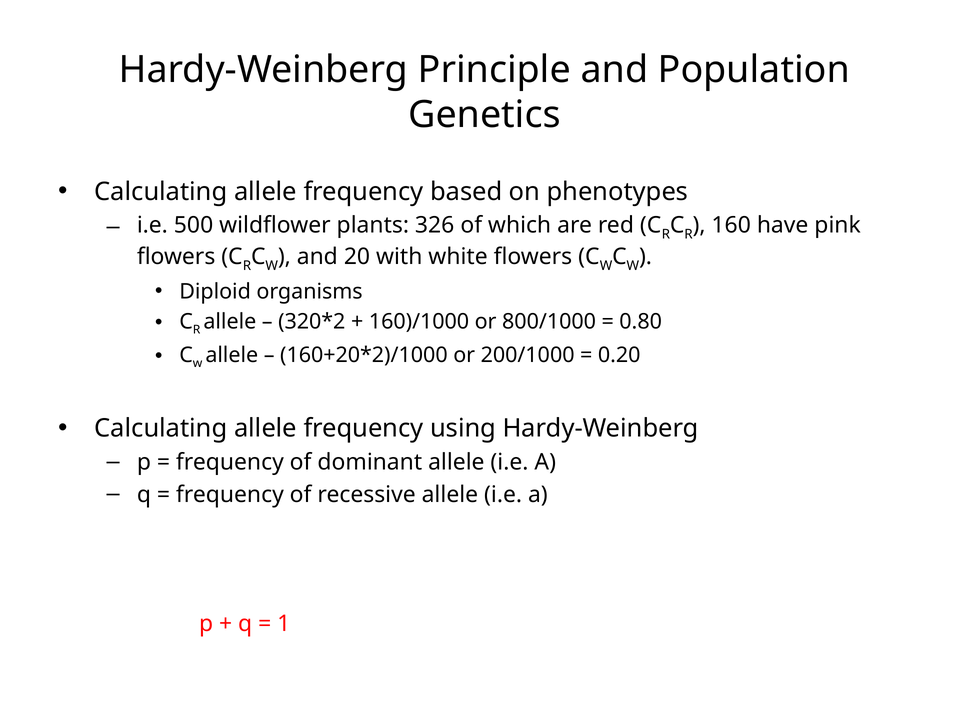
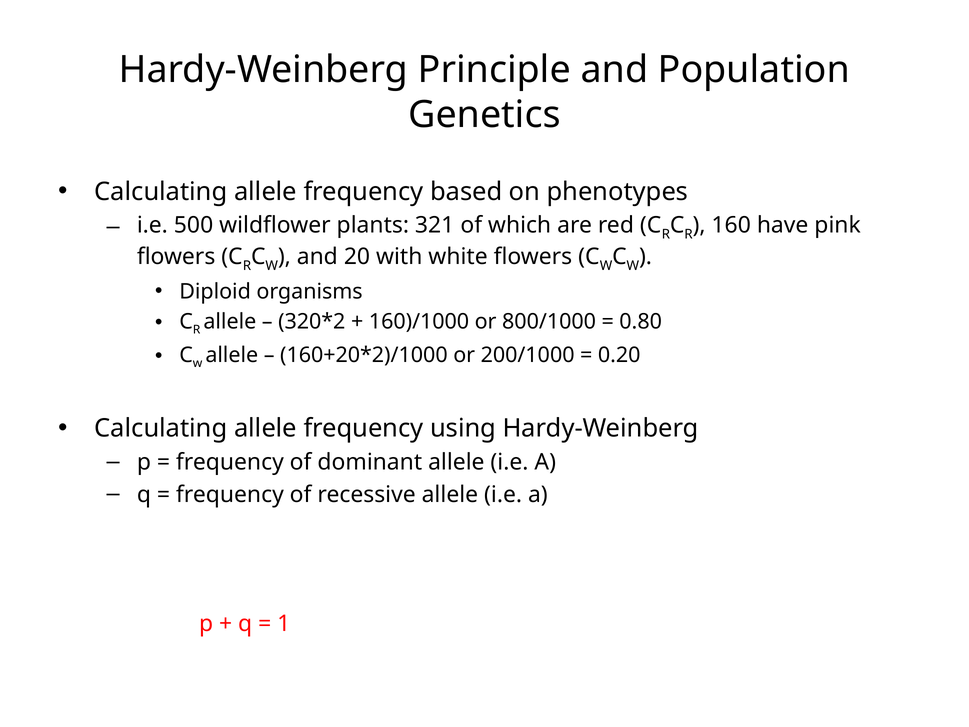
326: 326 -> 321
